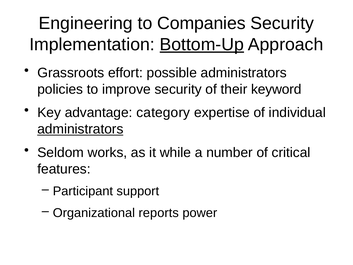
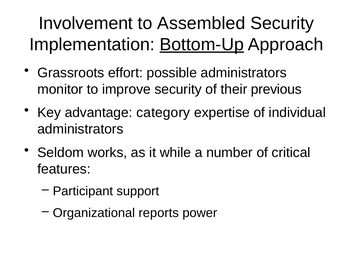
Engineering: Engineering -> Involvement
Companies: Companies -> Assembled
policies: policies -> monitor
keyword: keyword -> previous
administrators at (80, 129) underline: present -> none
